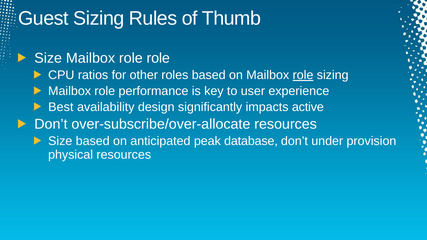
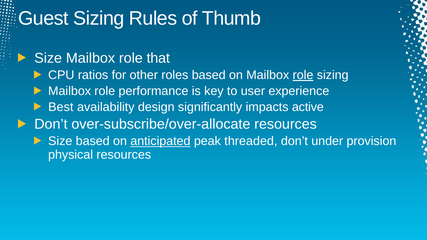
role role: role -> that
anticipated underline: none -> present
database: database -> threaded
